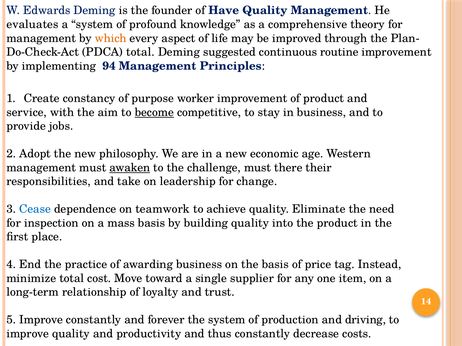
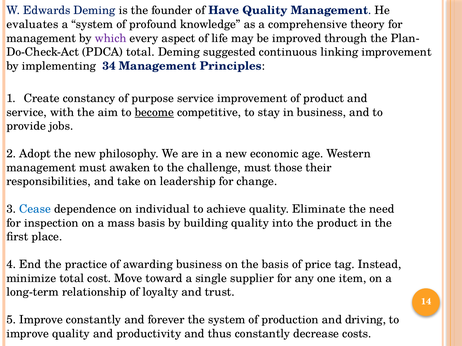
which colour: orange -> purple
routine: routine -> linking
94: 94 -> 34
purpose worker: worker -> service
awaken underline: present -> none
there: there -> those
teamwork: teamwork -> individual
